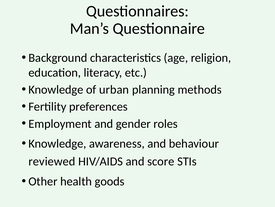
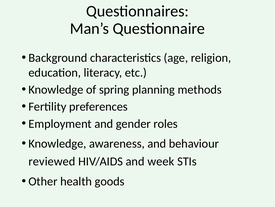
urban: urban -> spring
score: score -> week
